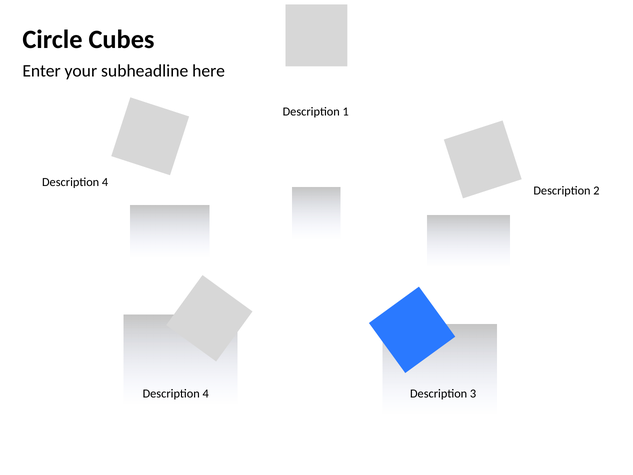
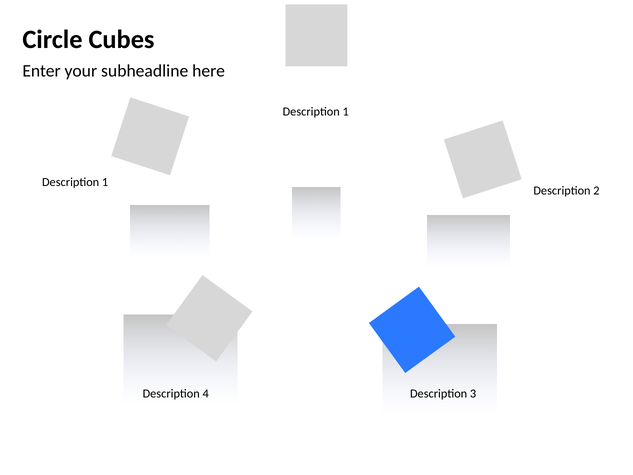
4 at (105, 182): 4 -> 1
